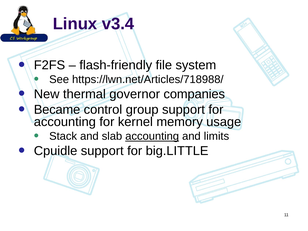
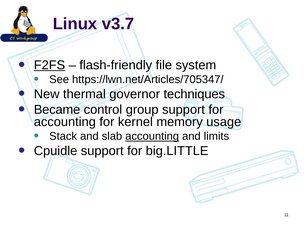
v3.4: v3.4 -> v3.7
F2FS underline: none -> present
https://lwn.net/Articles/718988/: https://lwn.net/Articles/718988/ -> https://lwn.net/Articles/705347/
companies: companies -> techniques
